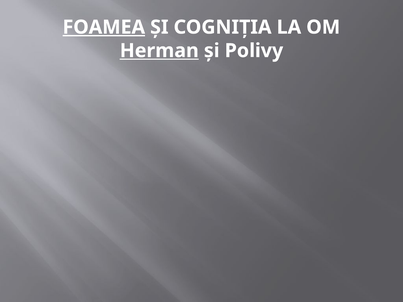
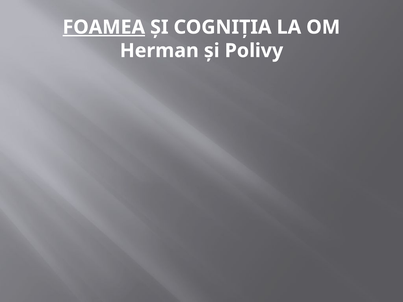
Herman underline: present -> none
